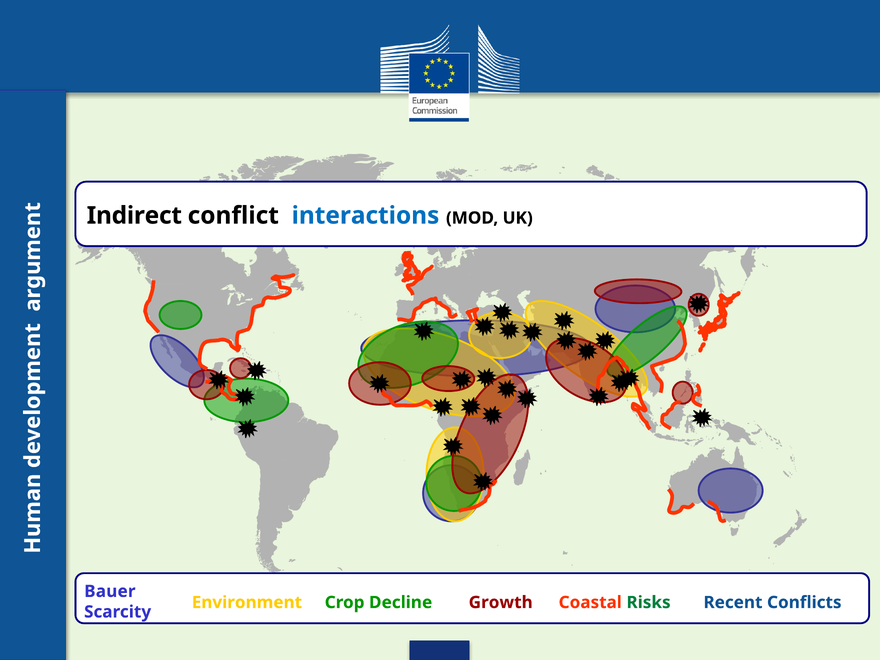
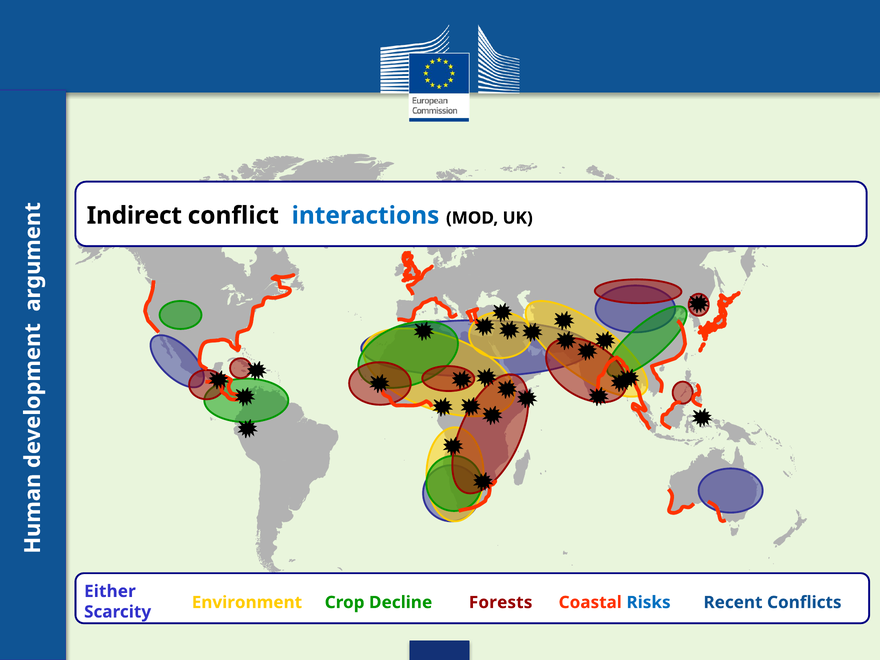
Bauer: Bauer -> Either
Growth: Growth -> Forests
Risks colour: green -> blue
